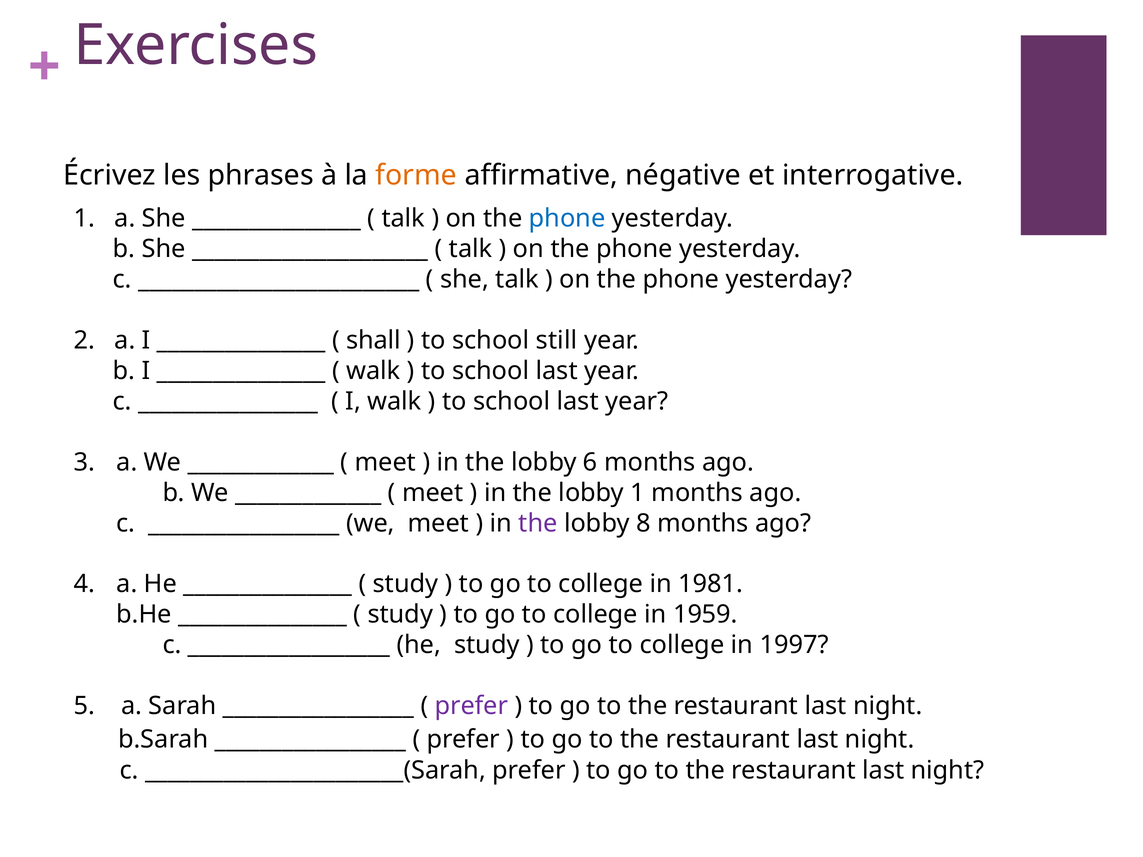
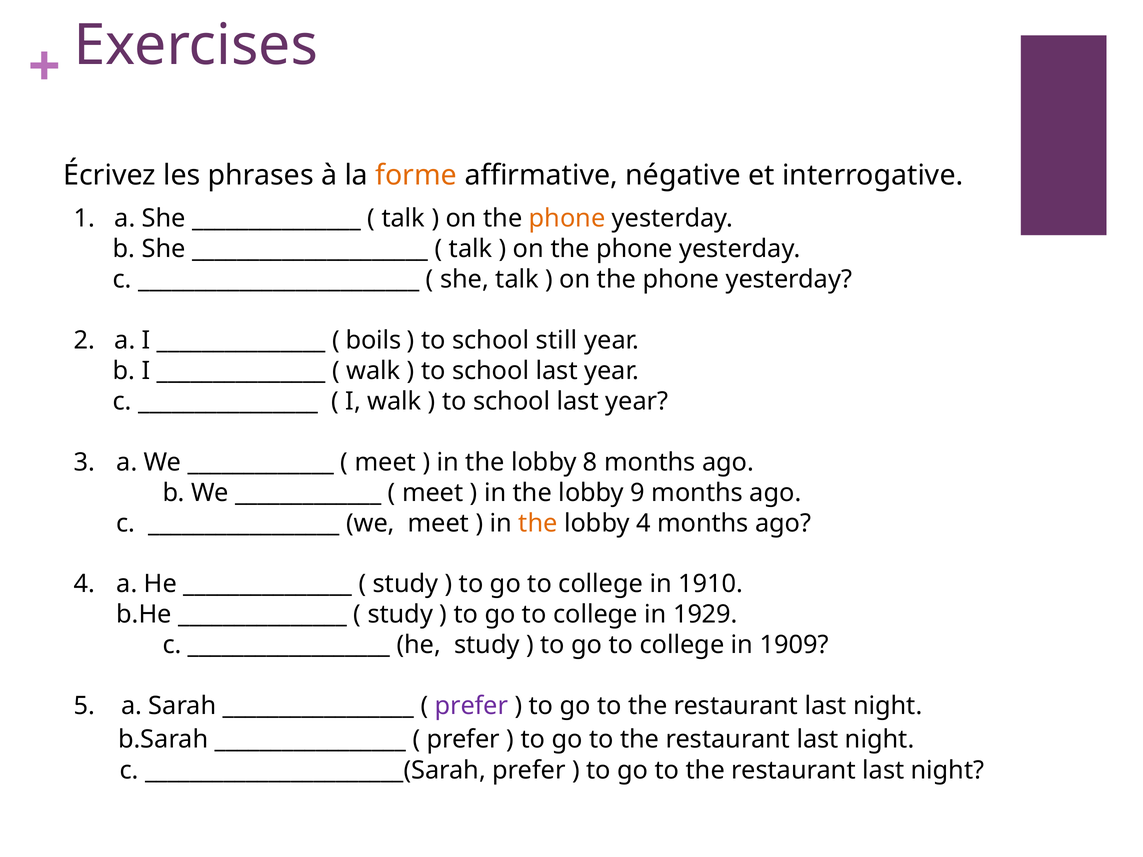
phone at (567, 219) colour: blue -> orange
shall: shall -> boils
6: 6 -> 8
lobby 1: 1 -> 9
the at (538, 523) colour: purple -> orange
lobby 8: 8 -> 4
1981: 1981 -> 1910
1959: 1959 -> 1929
1997: 1997 -> 1909
